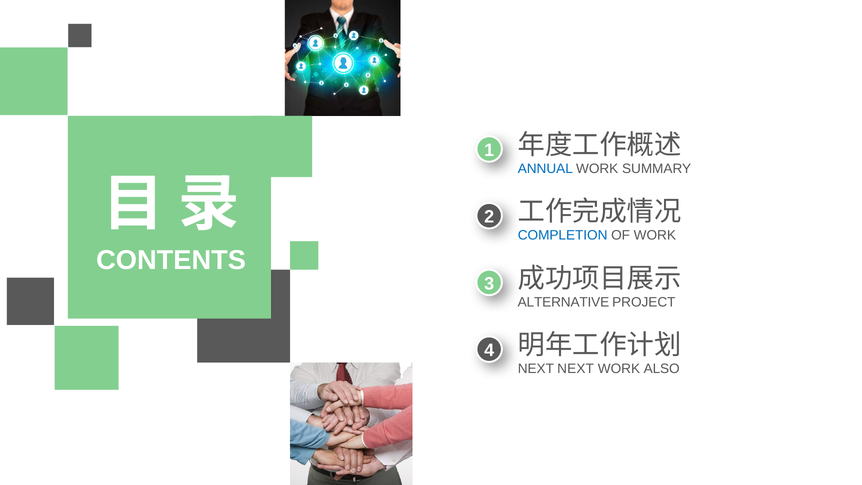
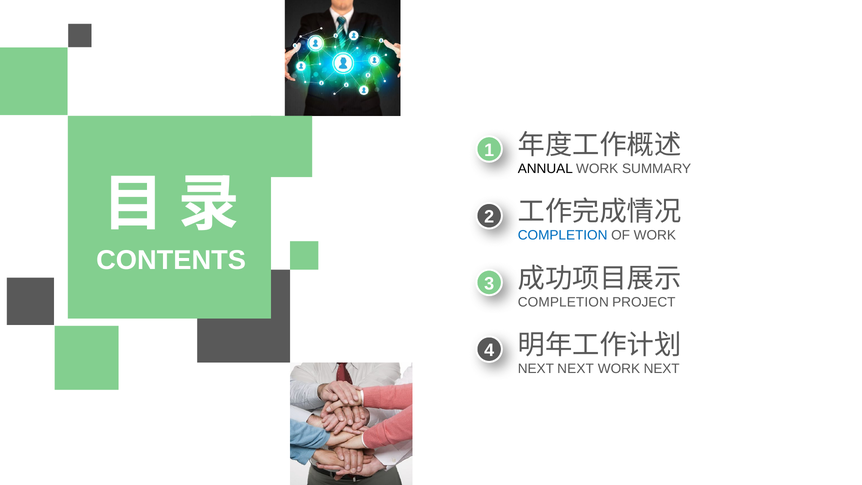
ANNUAL colour: blue -> black
ALTERNATIVE at (563, 302): ALTERNATIVE -> COMPLETION
WORK ALSO: ALSO -> NEXT
